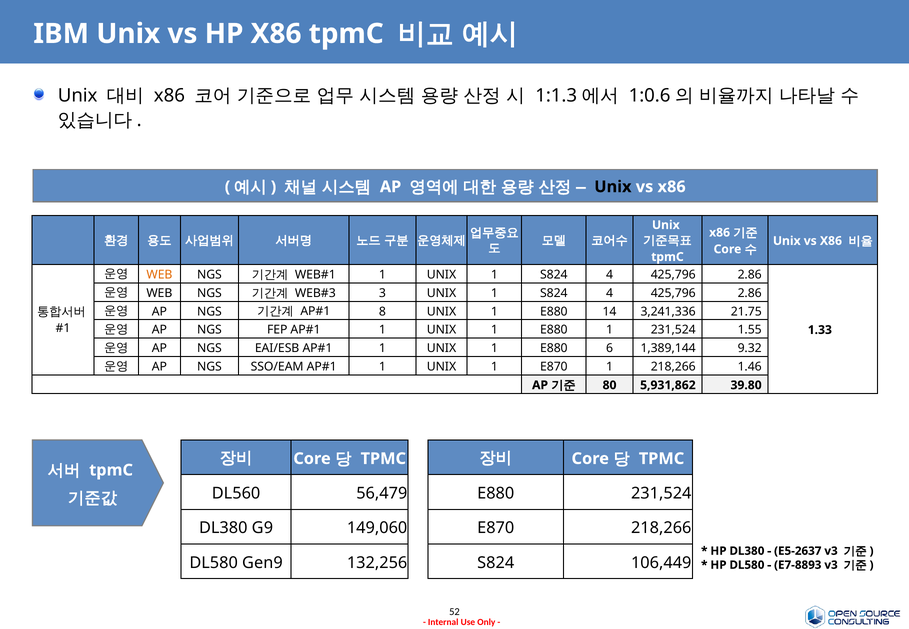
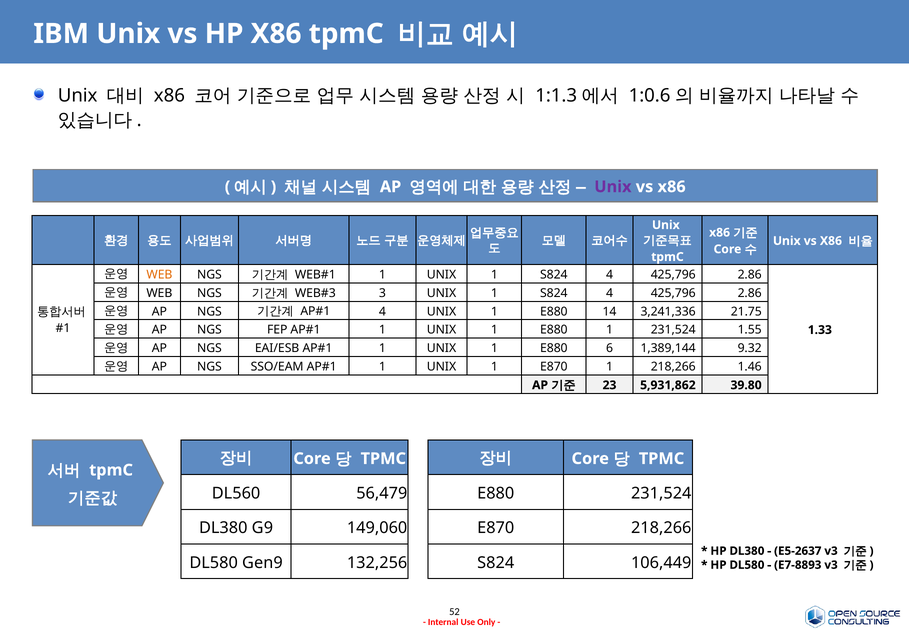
Unix at (613, 187) colour: black -> purple
8 at (382, 312): 8 -> 4
80: 80 -> 23
